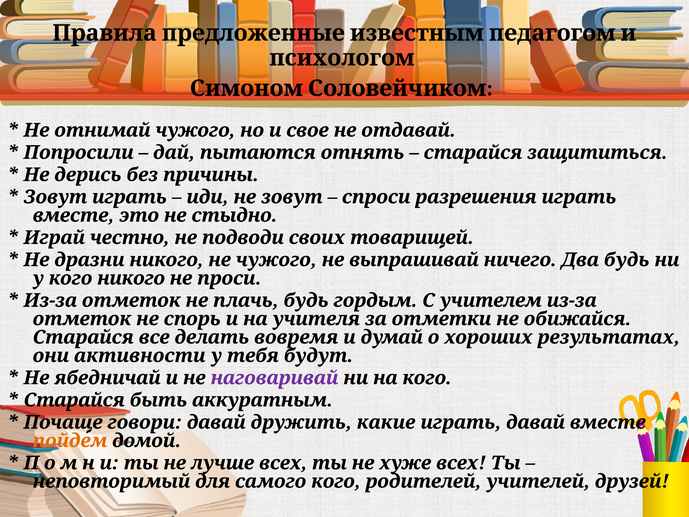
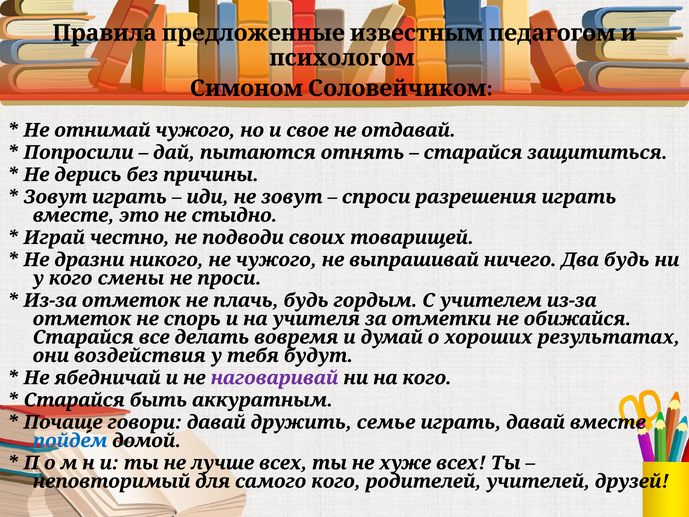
кого никого: никого -> смены
активности: активности -> воздействия
какие: какие -> семье
пойдем colour: orange -> blue
